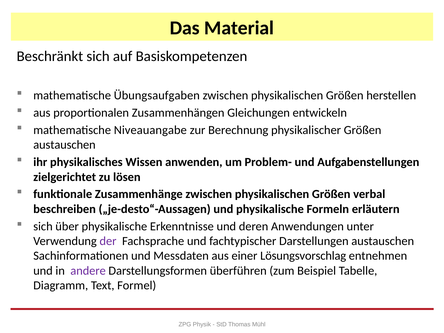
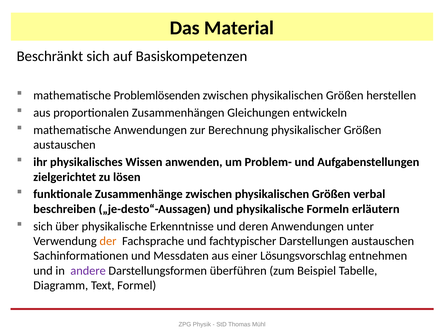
Übungsaufgaben: Übungsaufgaben -> Problemlösenden
mathematische Niveauangabe: Niveauangabe -> Anwendungen
der colour: purple -> orange
